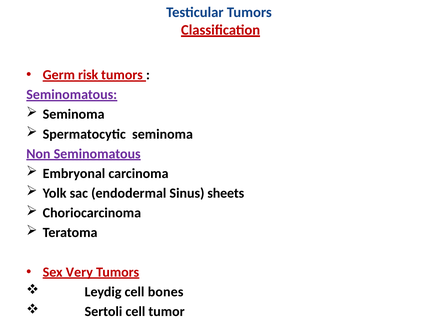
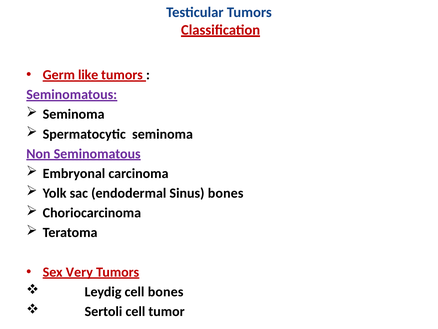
risk: risk -> like
Sinus sheets: sheets -> bones
